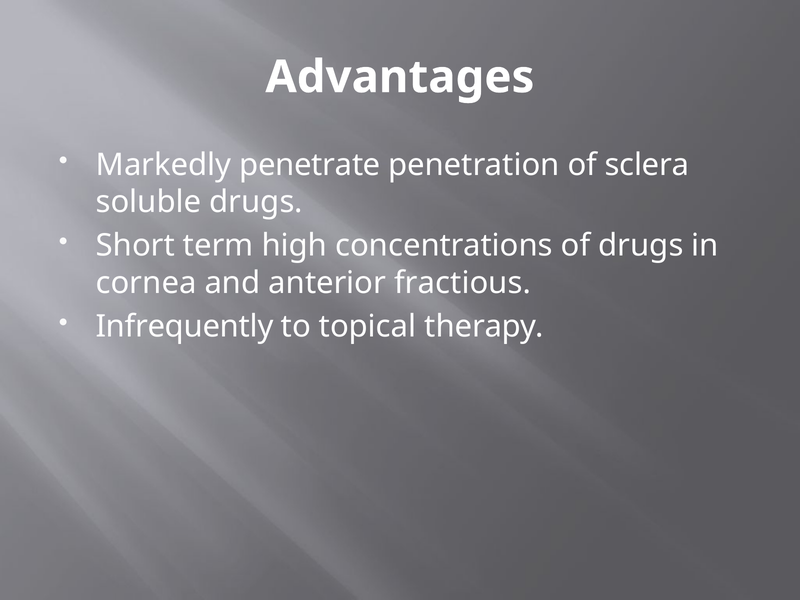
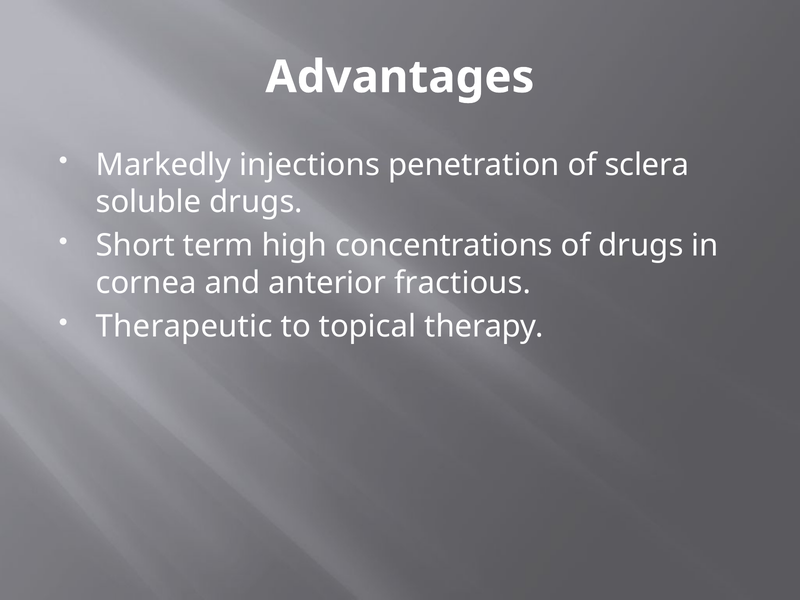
penetrate: penetrate -> injections
Infrequently: Infrequently -> Therapeutic
